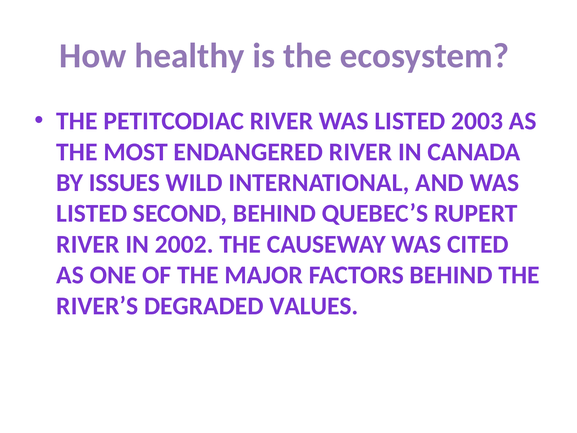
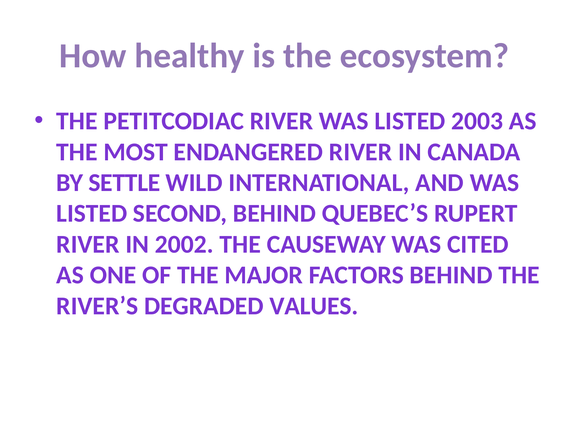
ISSUES: ISSUES -> SETTLE
